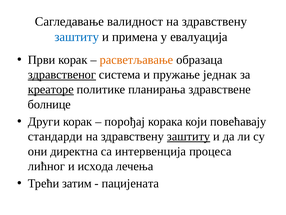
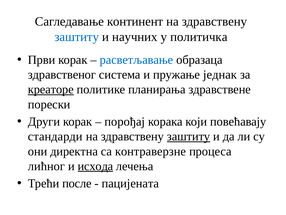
валидност: валидност -> континент
примена: примена -> научних
евалуација: евалуација -> политичка
расветљавање colour: orange -> blue
здравственог underline: present -> none
болнице: болнице -> порески
интервенција: интервенција -> контраверзне
исхода underline: none -> present
затим: затим -> после
